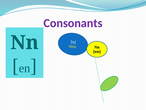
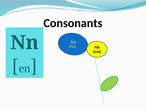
Consonants colour: purple -> black
